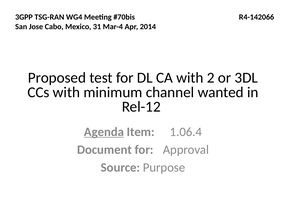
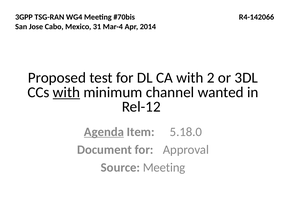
with at (66, 92) underline: none -> present
1.06.4: 1.06.4 -> 5.18.0
Source Purpose: Purpose -> Meeting
